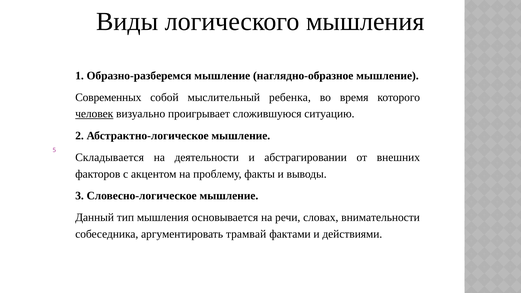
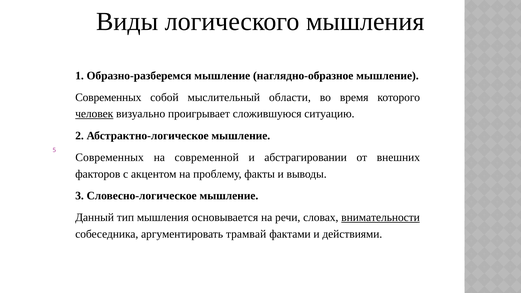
ребенка: ребенка -> области
Складывается at (110, 158): Складывается -> Современных
деятельности: деятельности -> современной
внимательности underline: none -> present
